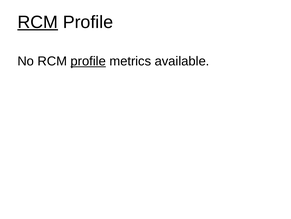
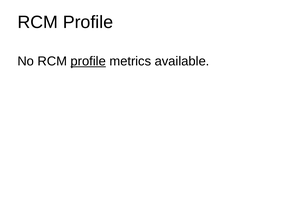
RCM at (38, 22) underline: present -> none
